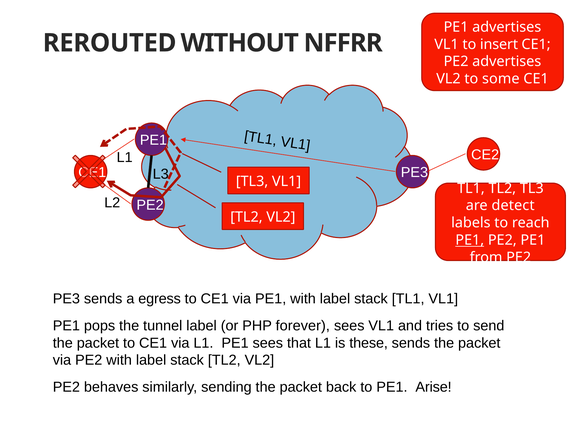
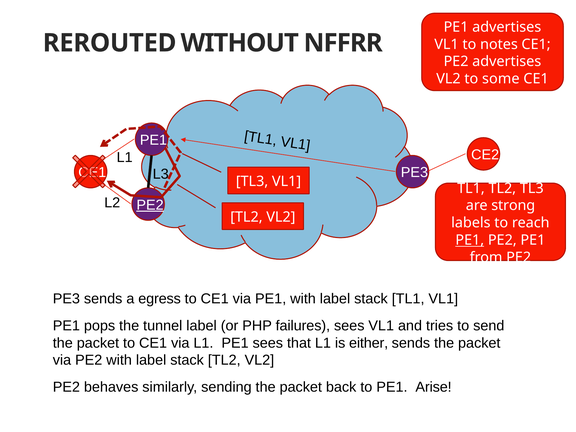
insert: insert -> notes
PE2 at (150, 205) underline: none -> present
detect: detect -> strong
forever: forever -> failures
these: these -> either
